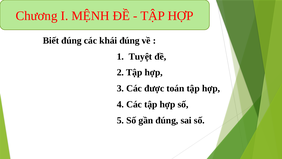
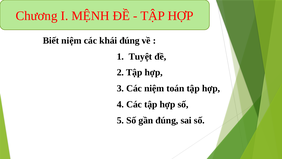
Biết đúng: đúng -> niệm
Các được: được -> niệm
